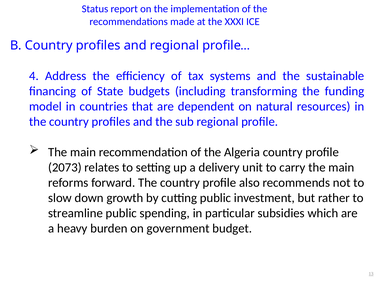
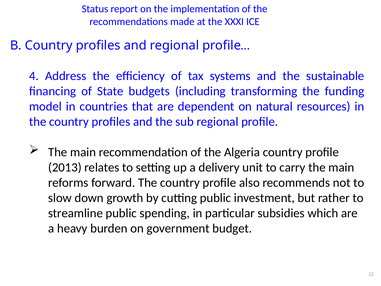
2073: 2073 -> 2013
